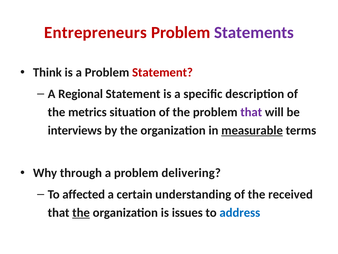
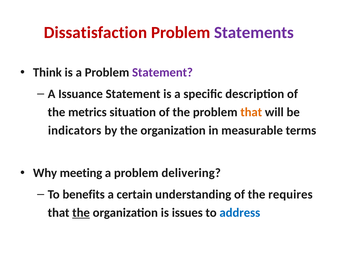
Entrepreneurs: Entrepreneurs -> Dissatisfaction
Statement at (162, 72) colour: red -> purple
Regional: Regional -> Issuance
that at (251, 112) colour: purple -> orange
interviews: interviews -> indicators
measurable underline: present -> none
through: through -> meeting
affected: affected -> benefits
received: received -> requires
